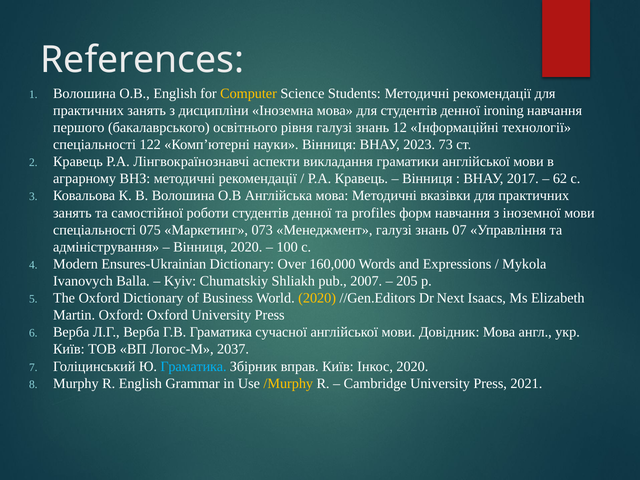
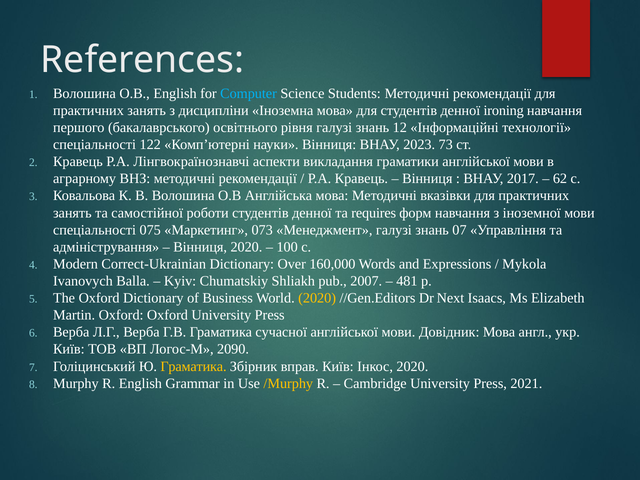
Computer colour: yellow -> light blue
profiles: profiles -> requires
Ensures-Ukrainian: Ensures-Ukrainian -> Correct-Ukrainian
205: 205 -> 481
2037: 2037 -> 2090
Граматика at (193, 366) colour: light blue -> yellow
